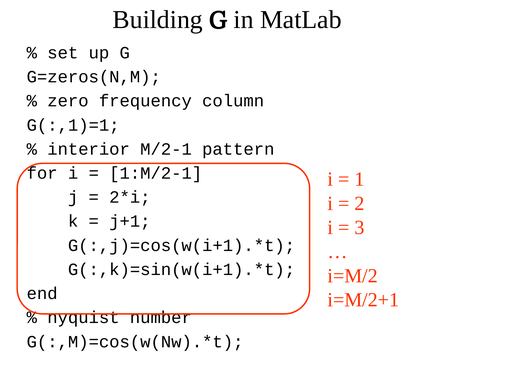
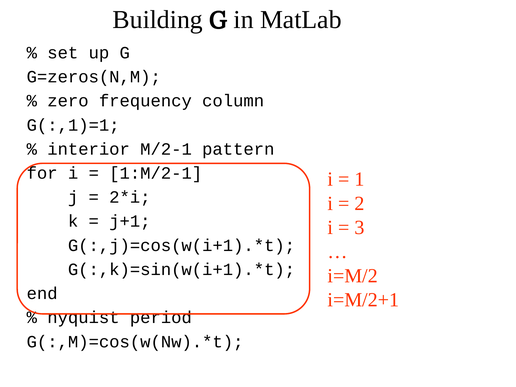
number: number -> period
